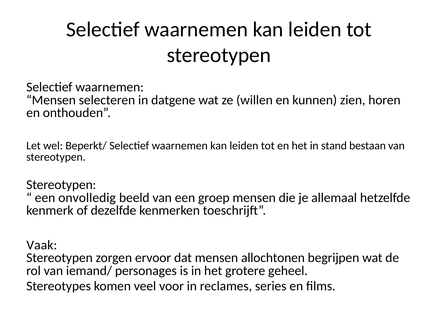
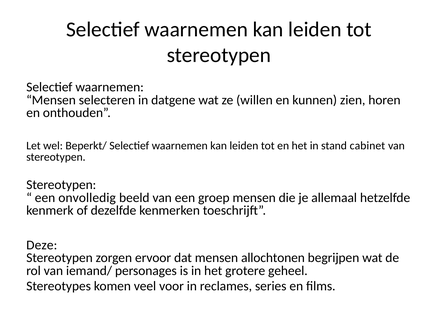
bestaan: bestaan -> cabinet
Vaak: Vaak -> Deze
